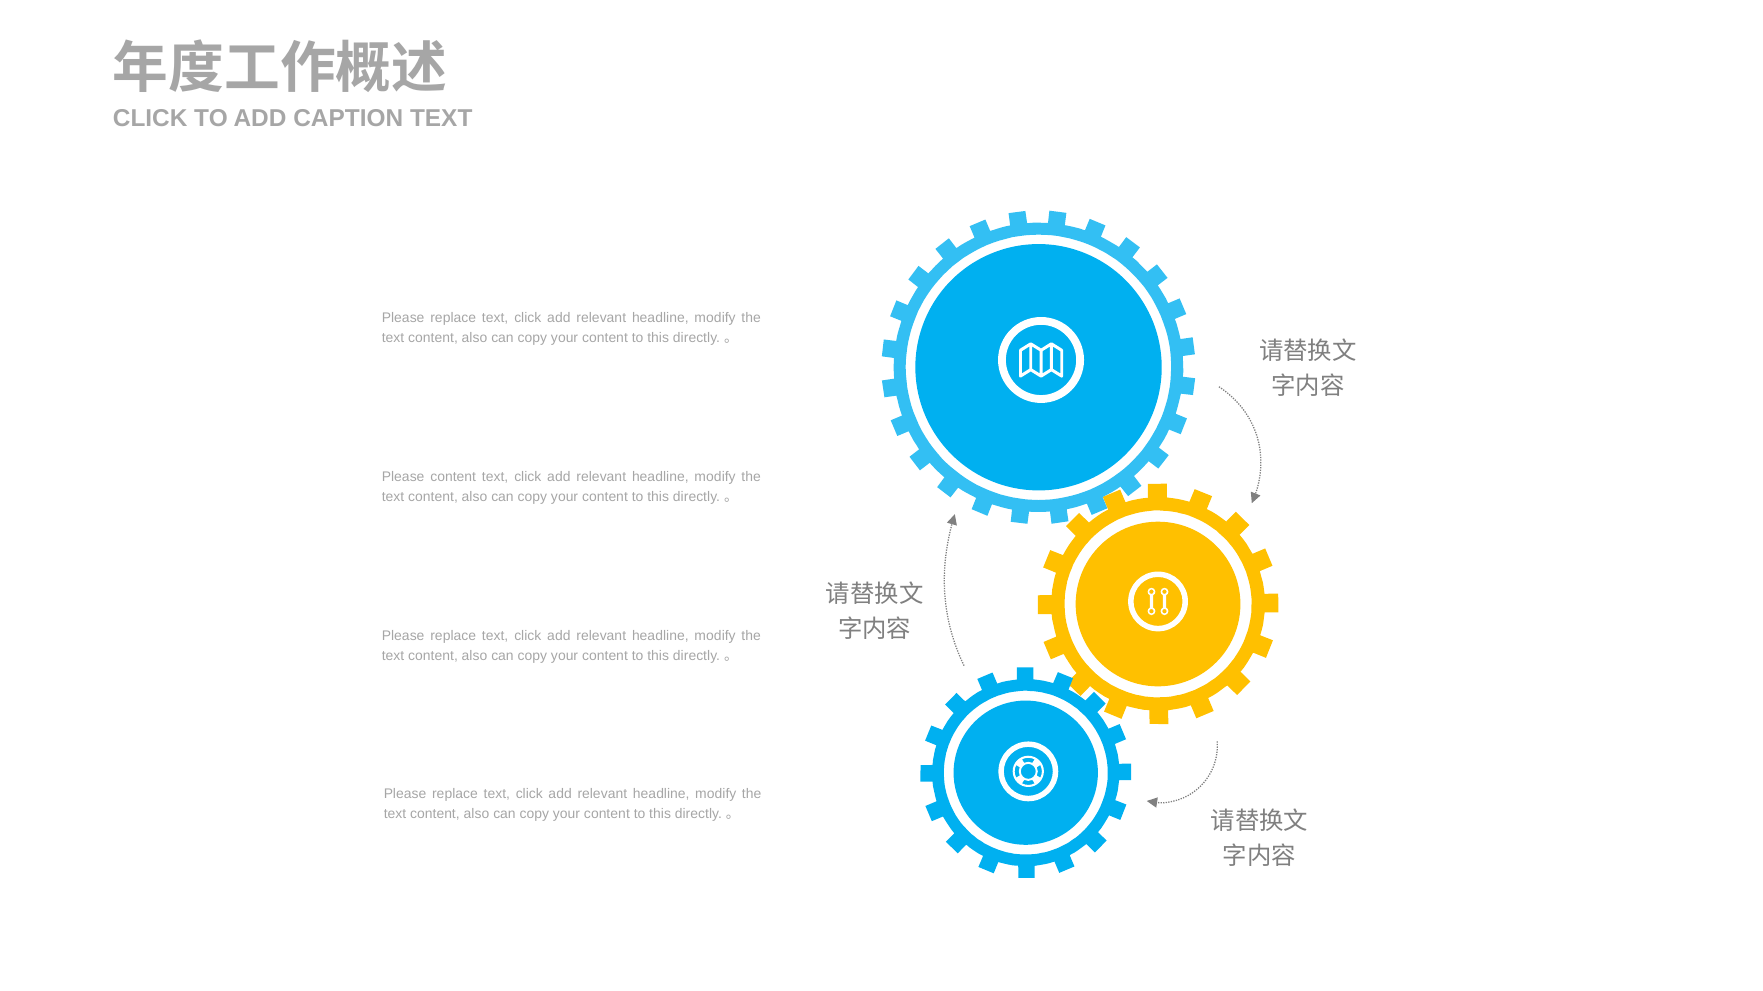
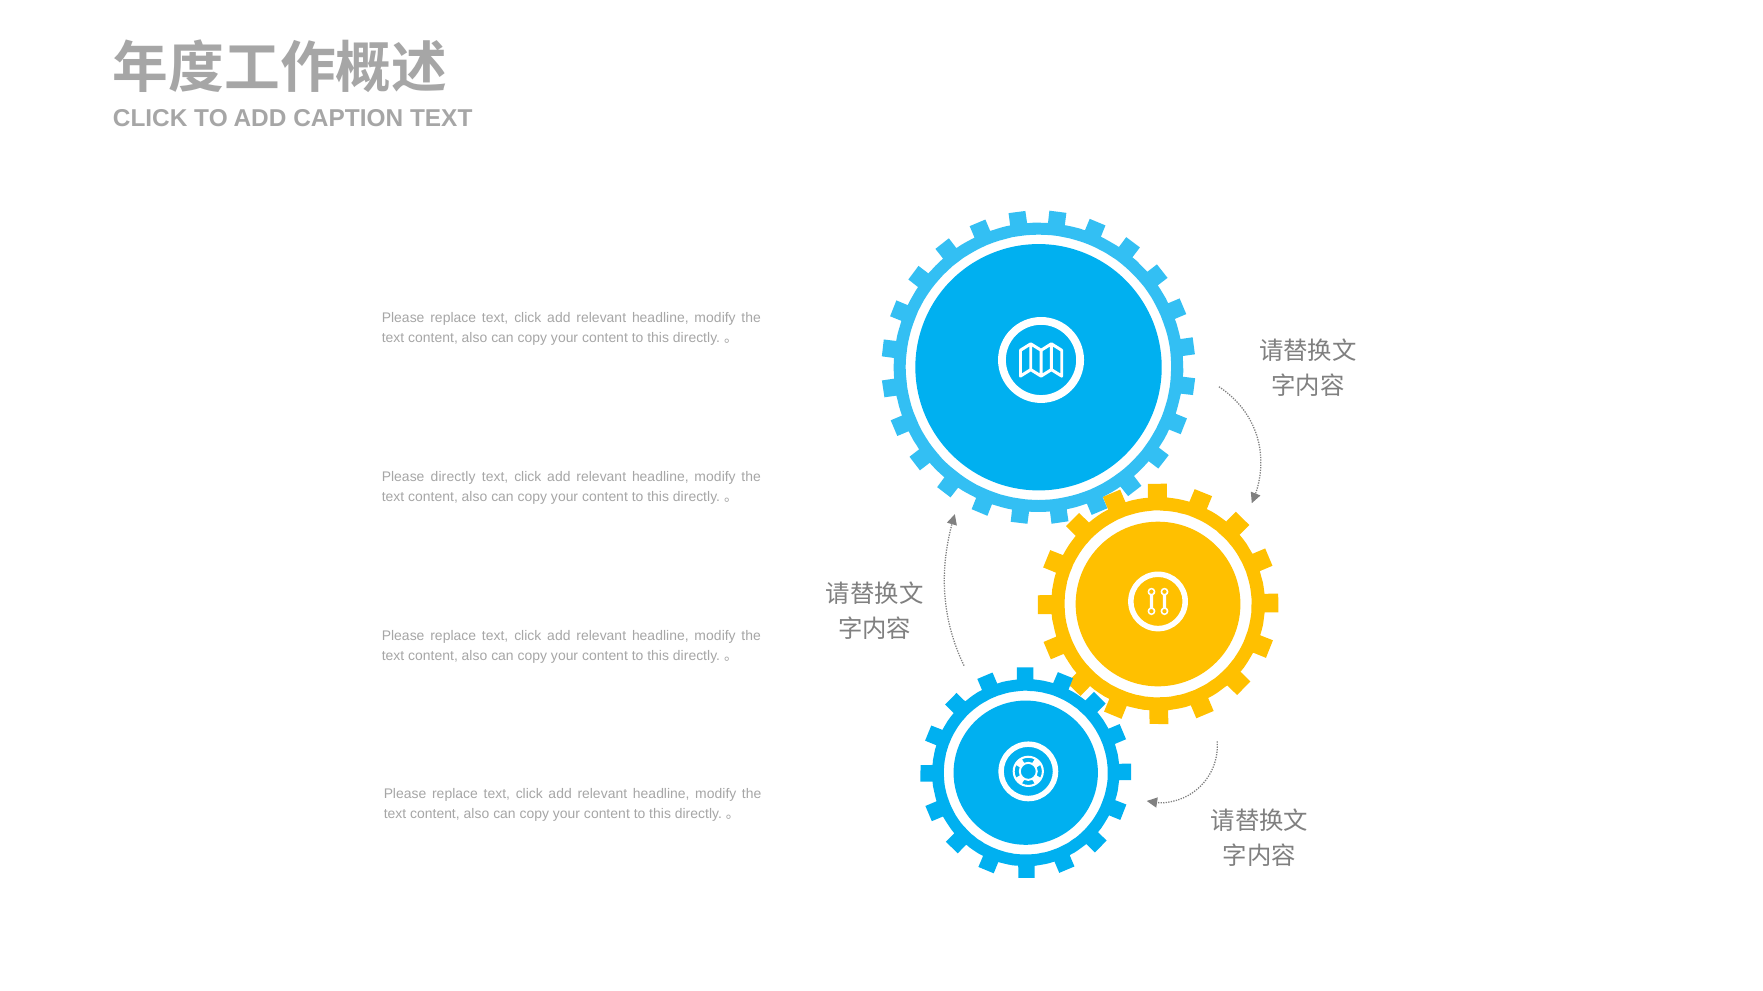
Please content: content -> directly
